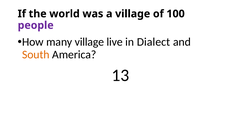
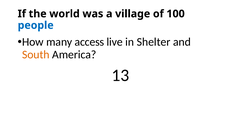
people colour: purple -> blue
many village: village -> access
Dialect: Dialect -> Shelter
